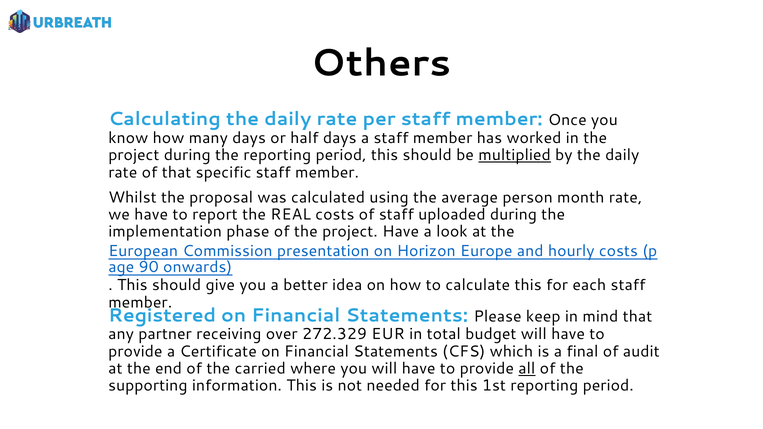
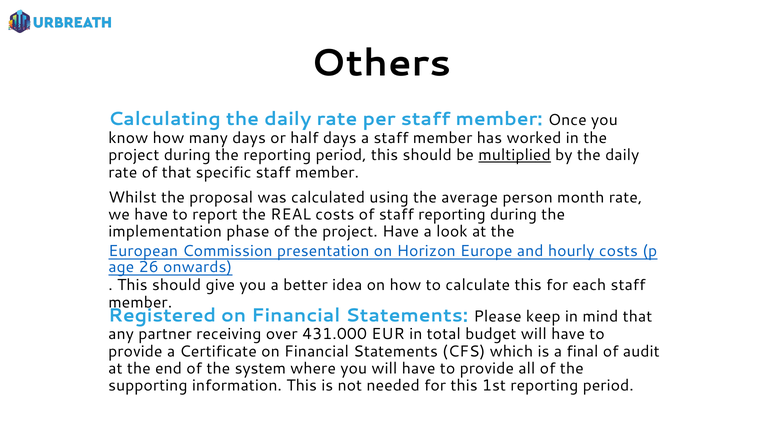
staff uploaded: uploaded -> reporting
90: 90 -> 26
272.329: 272.329 -> 431.000
carried: carried -> system
all underline: present -> none
